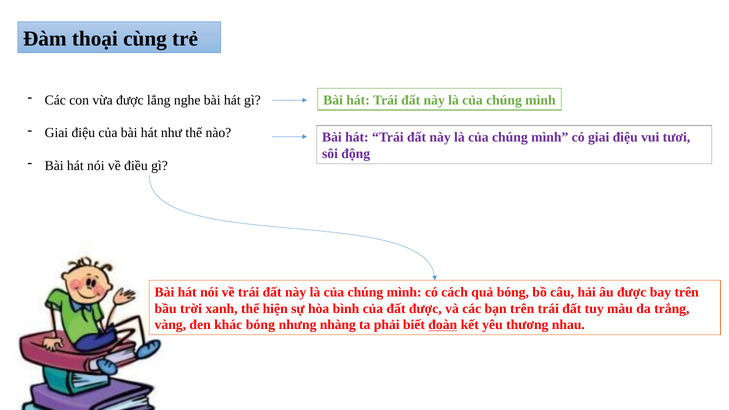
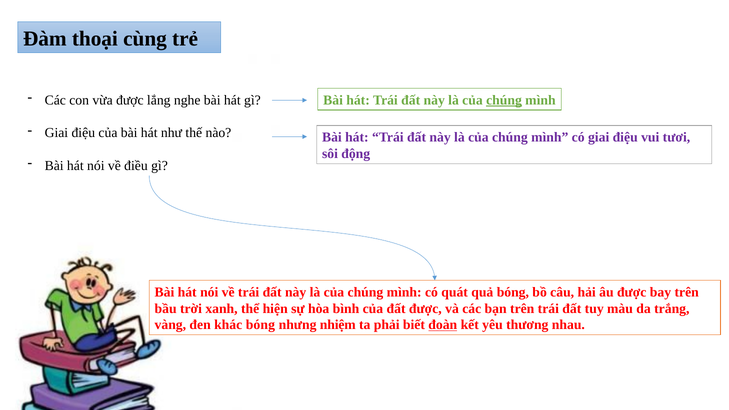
chúng at (504, 100) underline: none -> present
cách: cách -> quát
nhàng: nhàng -> nhiệm
